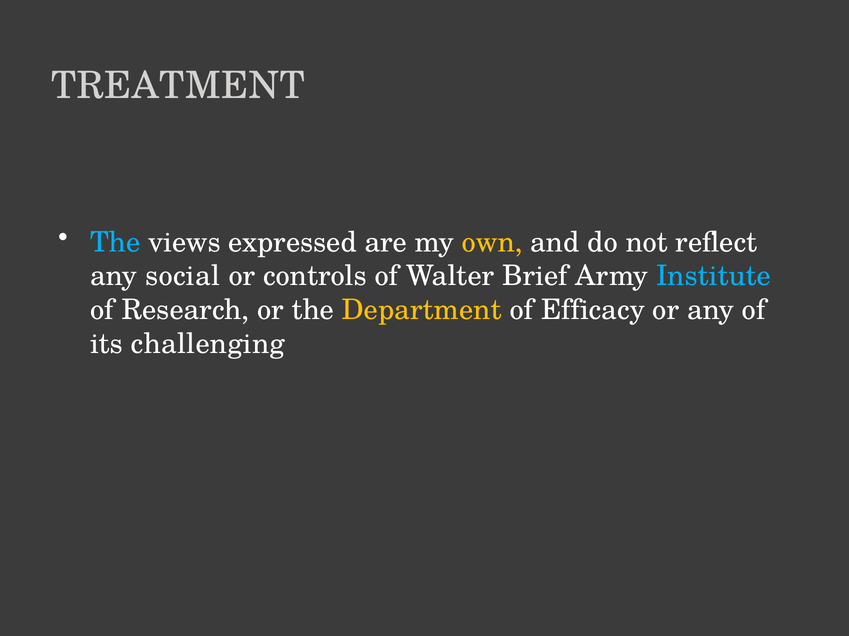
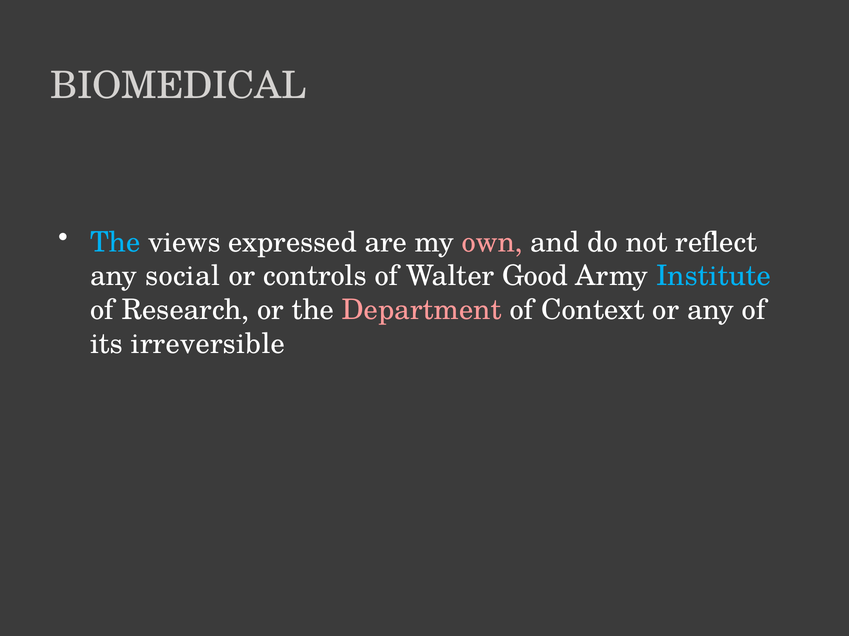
TREATMENT: TREATMENT -> BIOMEDICAL
own colour: yellow -> pink
Brief: Brief -> Good
Department colour: yellow -> pink
Efficacy: Efficacy -> Context
challenging: challenging -> irreversible
